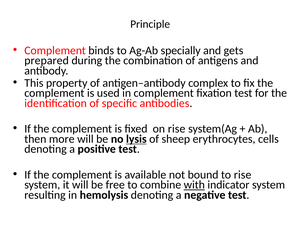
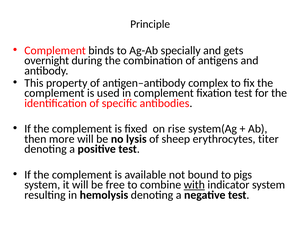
prepared: prepared -> overnight
lysis underline: present -> none
cells: cells -> titer
to rise: rise -> pigs
